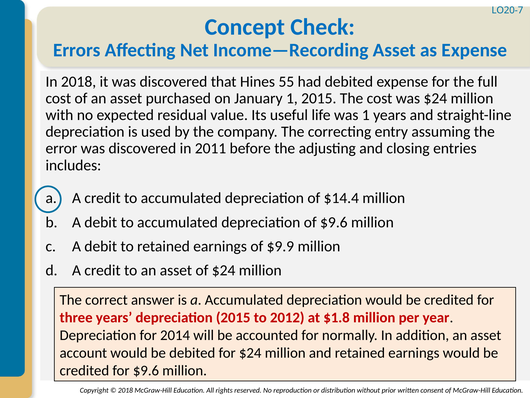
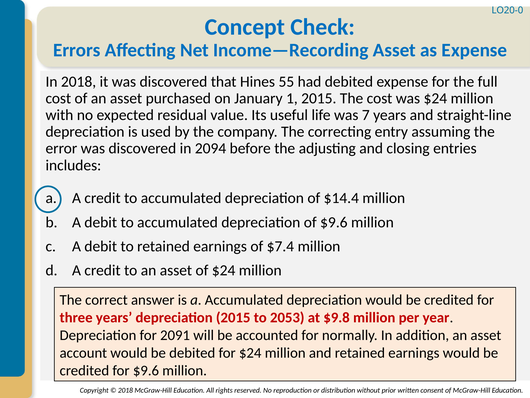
LO20-7: LO20-7 -> LO20-0
was 1: 1 -> 7
2011: 2011 -> 2094
$9.9: $9.9 -> $7.4
2012: 2012 -> 2053
$1.8: $1.8 -> $9.8
2014: 2014 -> 2091
